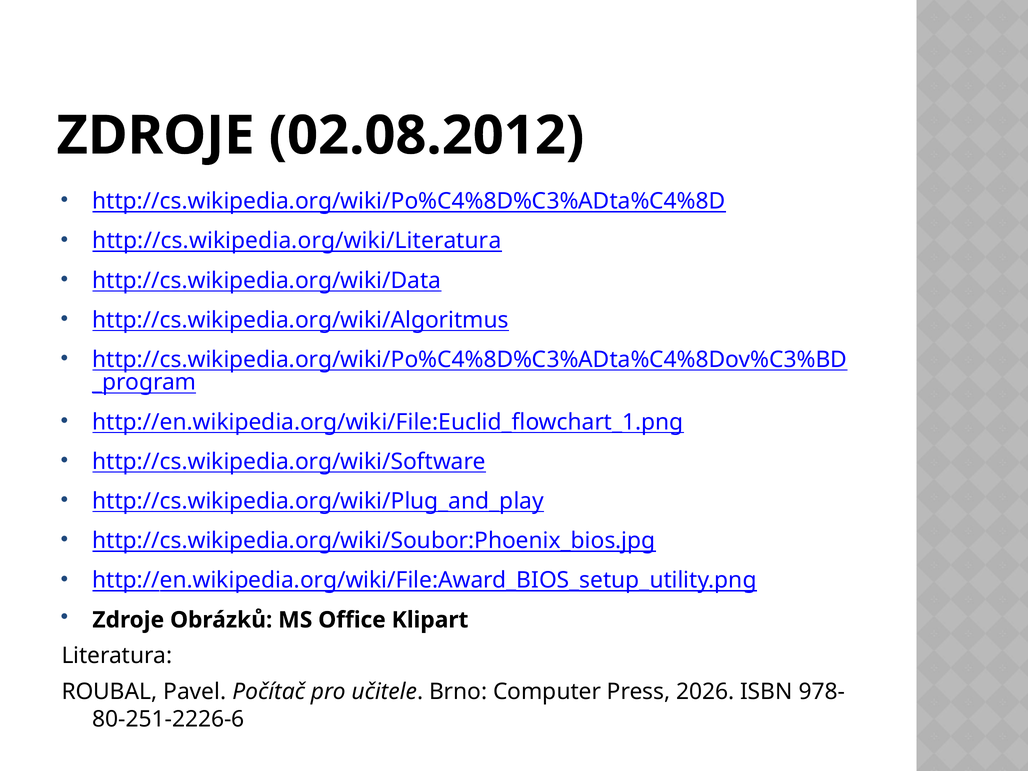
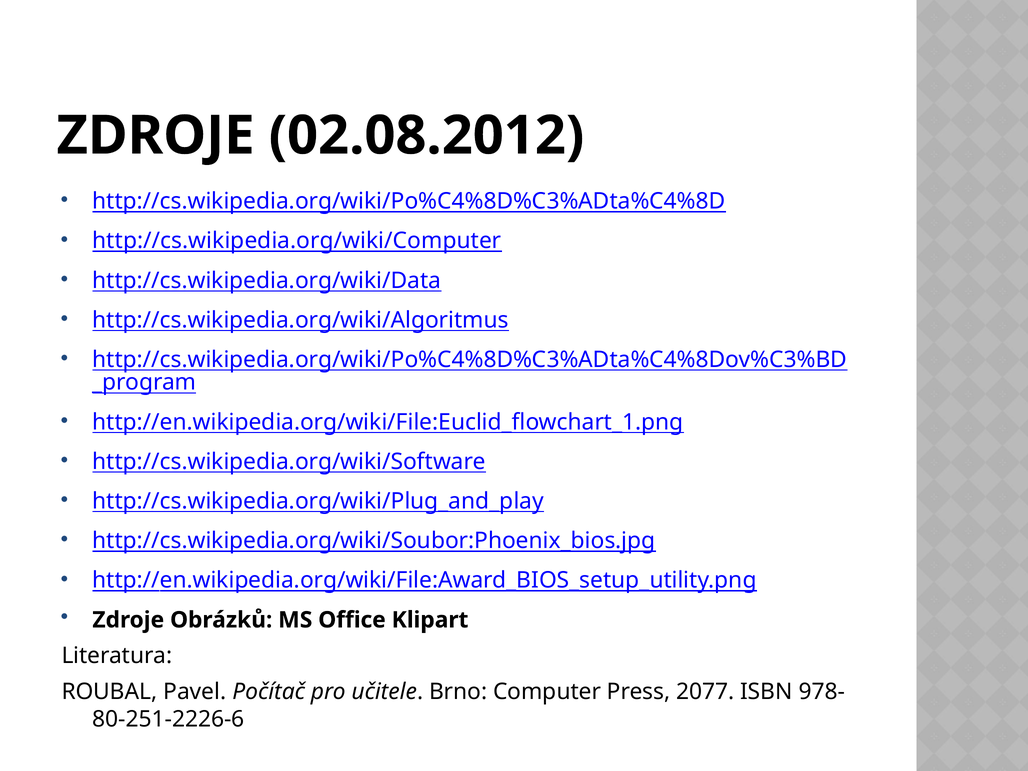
http://cs.wikipedia.org/wiki/Literatura: http://cs.wikipedia.org/wiki/Literatura -> http://cs.wikipedia.org/wiki/Computer
2026: 2026 -> 2077
